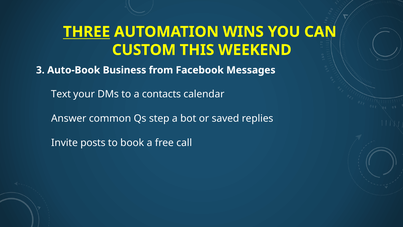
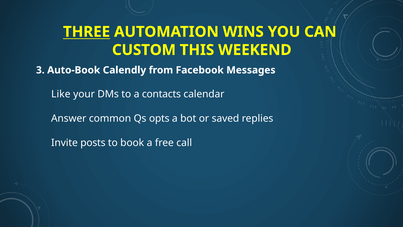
Business: Business -> Calendly
Text: Text -> Like
step: step -> opts
